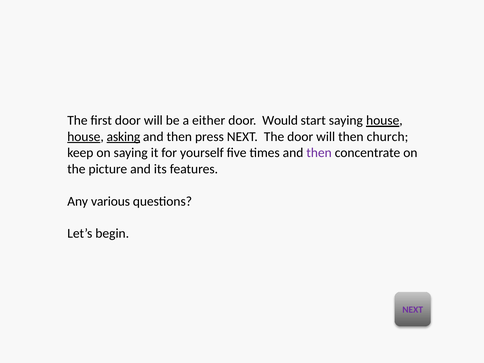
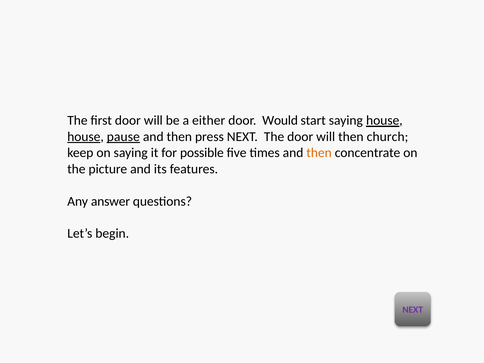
asking: asking -> pause
yourself: yourself -> possible
then at (319, 153) colour: purple -> orange
various: various -> answer
